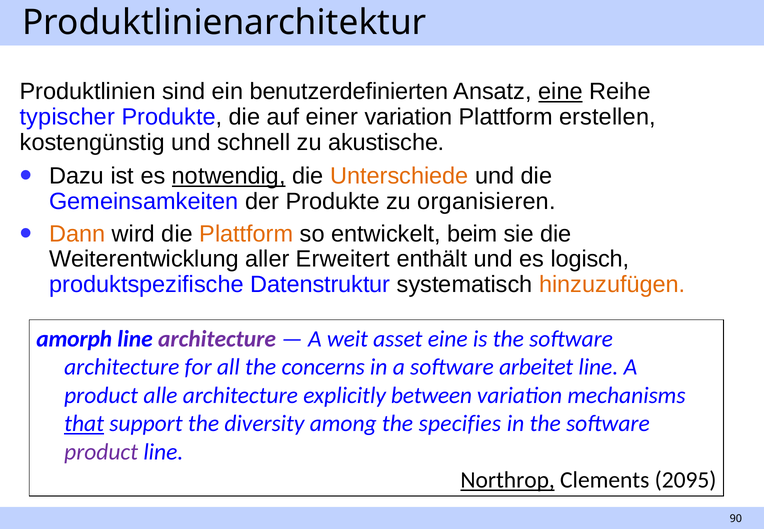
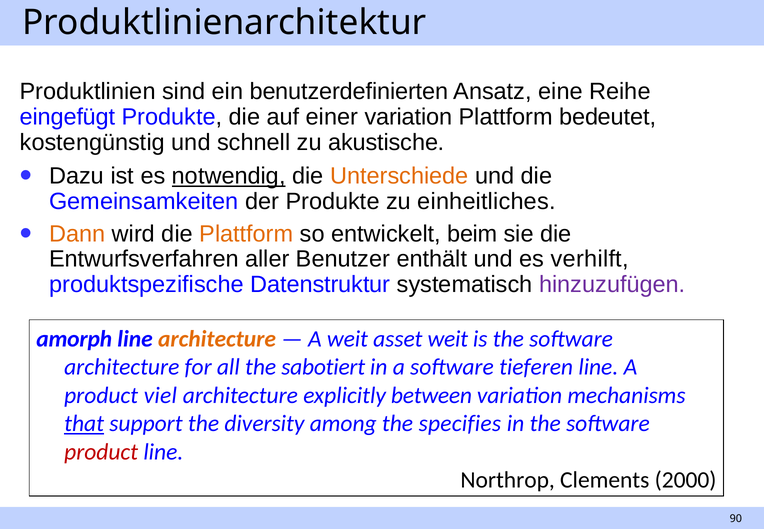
eine at (560, 92) underline: present -> none
typischer: typischer -> eingefügt
erstellen: erstellen -> bedeutet
organisieren: organisieren -> einheitliches
Weiterentwicklung: Weiterentwicklung -> Entwurfsverfahren
Erweitert: Erweitert -> Benutzer
logisch: logisch -> verhilft
hinzuzufügen colour: orange -> purple
architecture at (217, 339) colour: purple -> orange
asset eine: eine -> weit
concerns: concerns -> sabotiert
arbeitet: arbeitet -> tieferen
alle: alle -> viel
product at (101, 452) colour: purple -> red
Northrop underline: present -> none
2095: 2095 -> 2000
